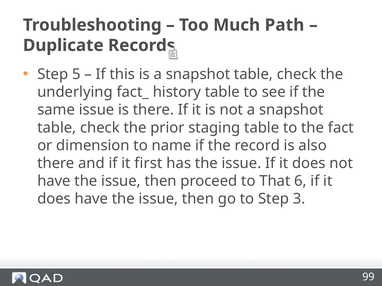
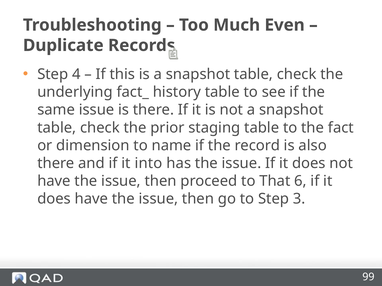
Path: Path -> Even
5: 5 -> 4
first: first -> into
